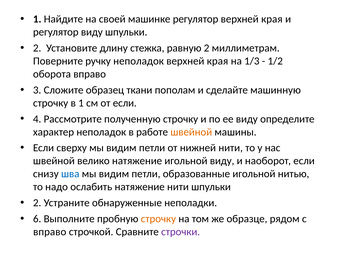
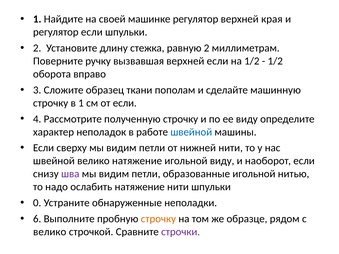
регулятор виду: виду -> если
ручку неполадок: неполадок -> вызвавшая
края at (218, 61): края -> если
на 1/3: 1/3 -> 1/2
швейной at (191, 132) colour: orange -> blue
шва colour: blue -> purple
2 at (37, 203): 2 -> 0
вправо at (50, 232): вправо -> велико
